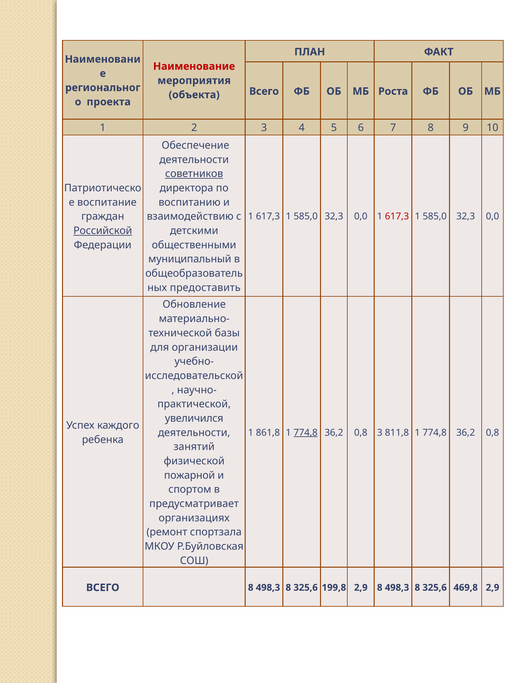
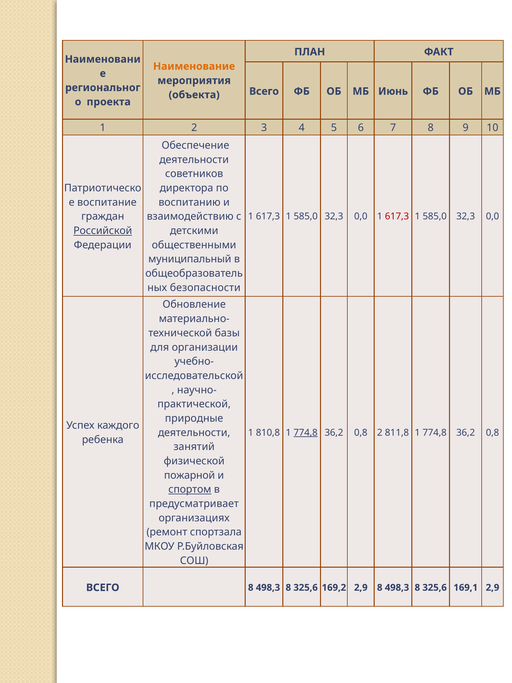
Наименование colour: red -> orange
Роста: Роста -> Июнь
советников underline: present -> none
предоставить: предоставить -> безопасности
увеличился: увеличился -> природные
861,8: 861,8 -> 810,8
0,8 3: 3 -> 2
спортом underline: none -> present
199,8: 199,8 -> 169,2
469,8: 469,8 -> 169,1
